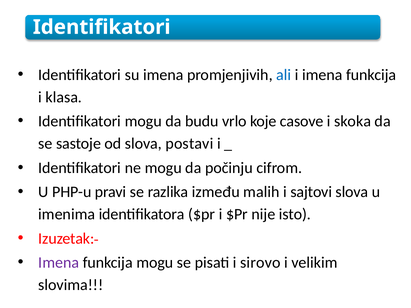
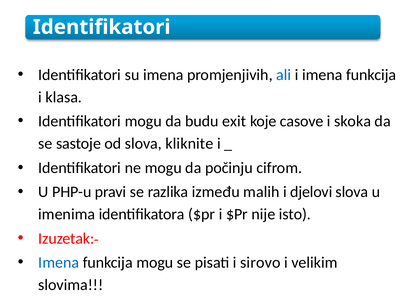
vrlo: vrlo -> exit
postavi: postavi -> kliknite
sajtovi: sajtovi -> djelovi
Imena at (59, 263) colour: purple -> blue
